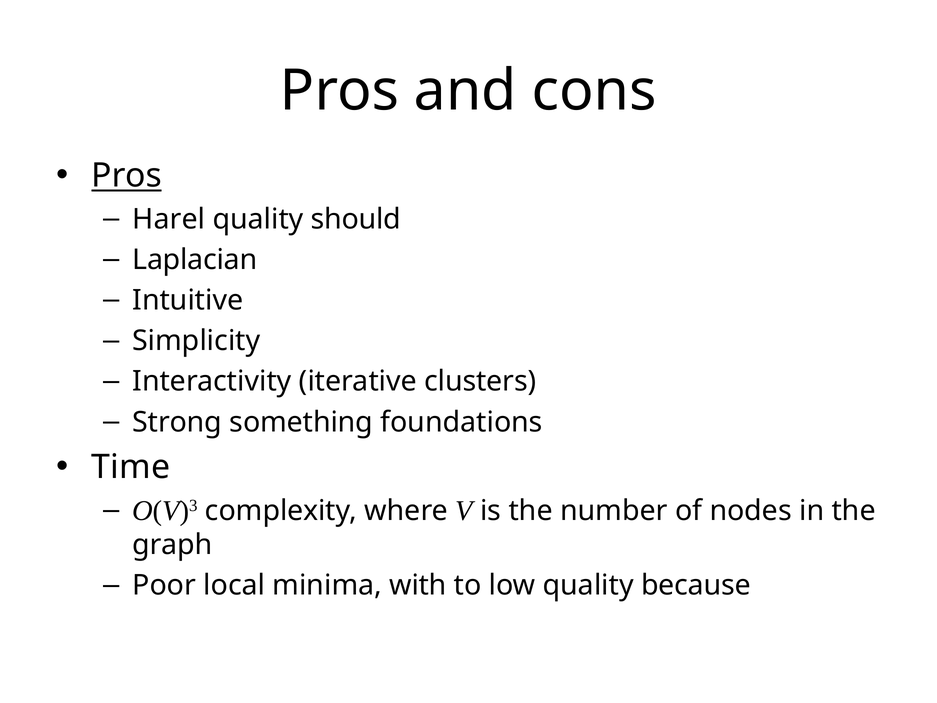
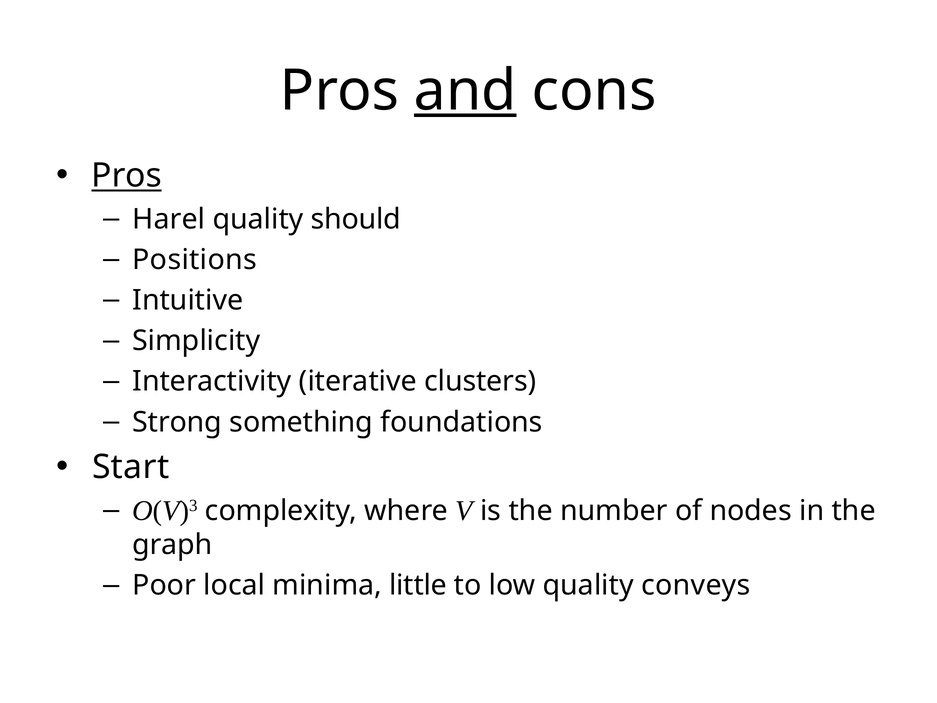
and underline: none -> present
Laplacian: Laplacian -> Positions
Time: Time -> Start
with: with -> little
because: because -> conveys
